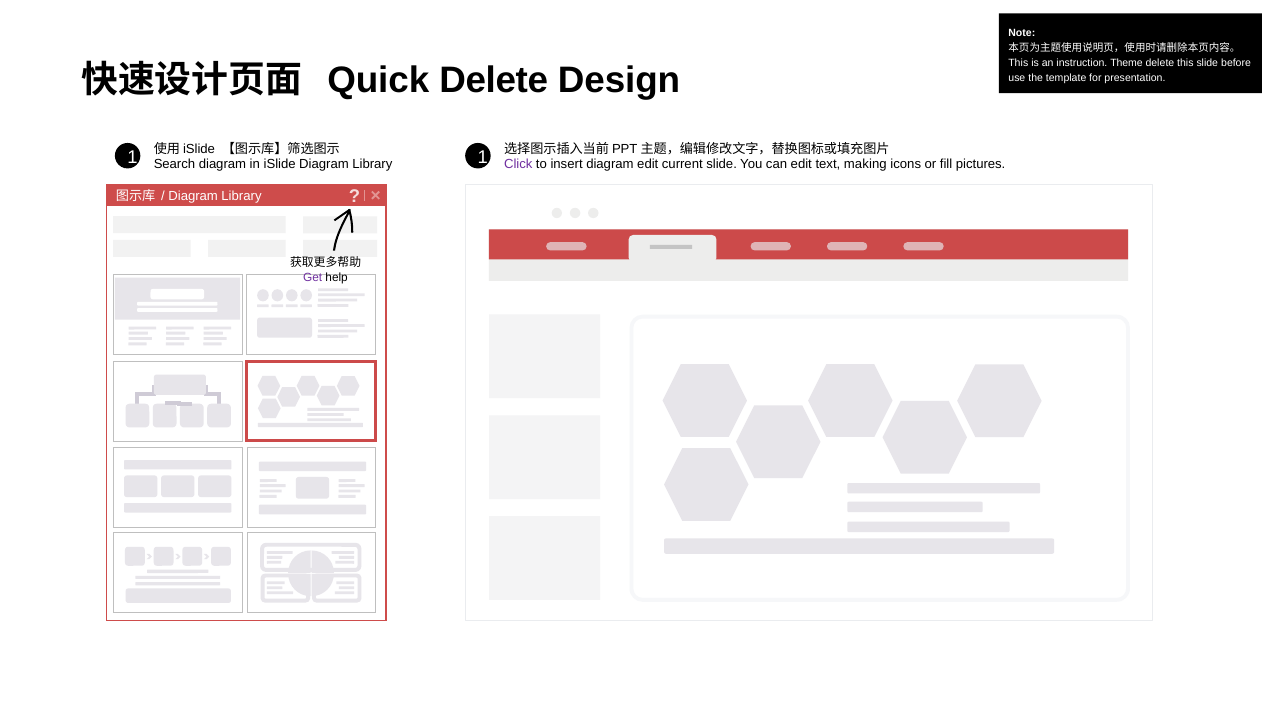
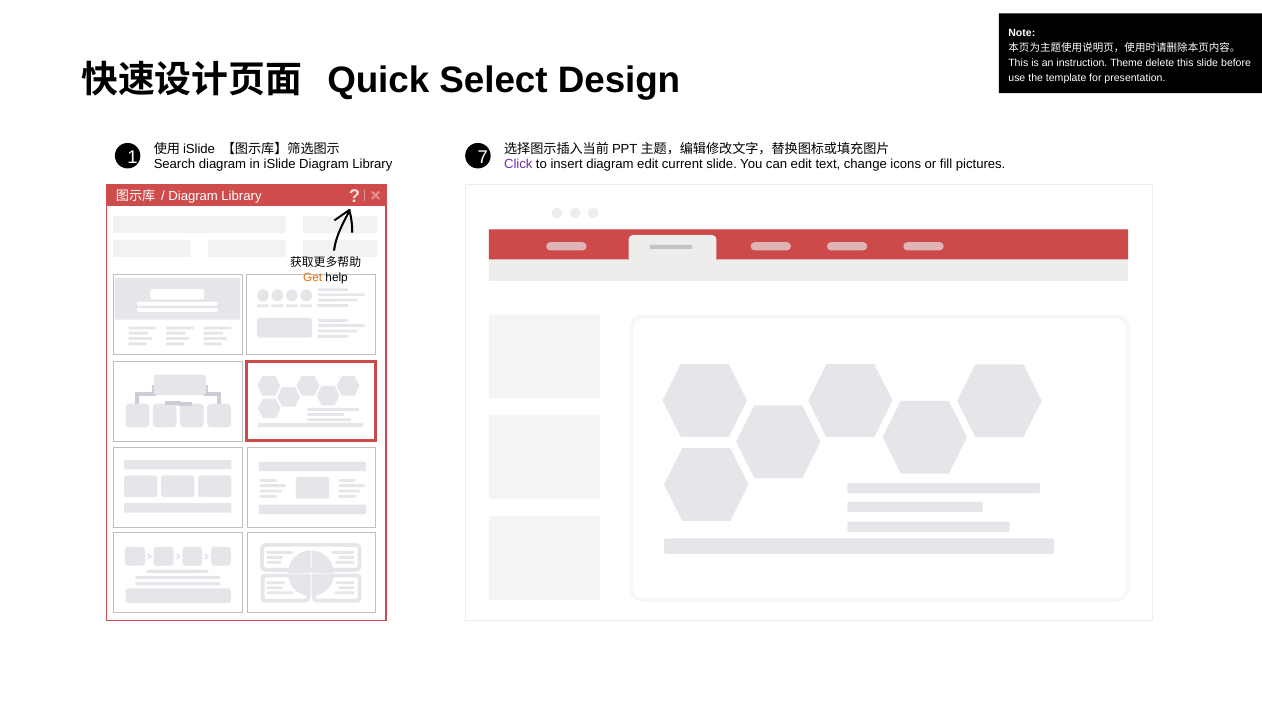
Quick Delete: Delete -> Select
1 1: 1 -> 7
making: making -> change
Get colour: purple -> orange
